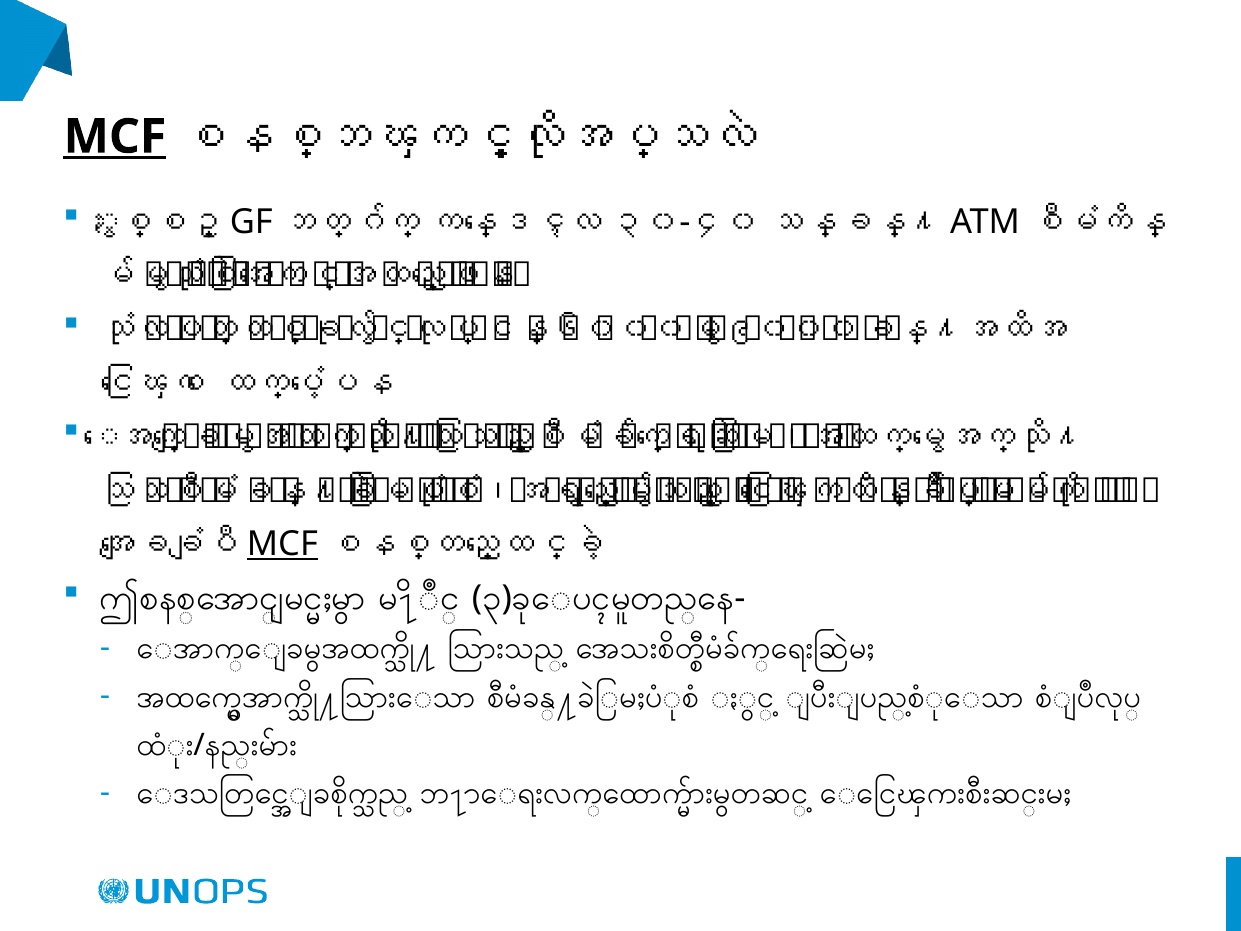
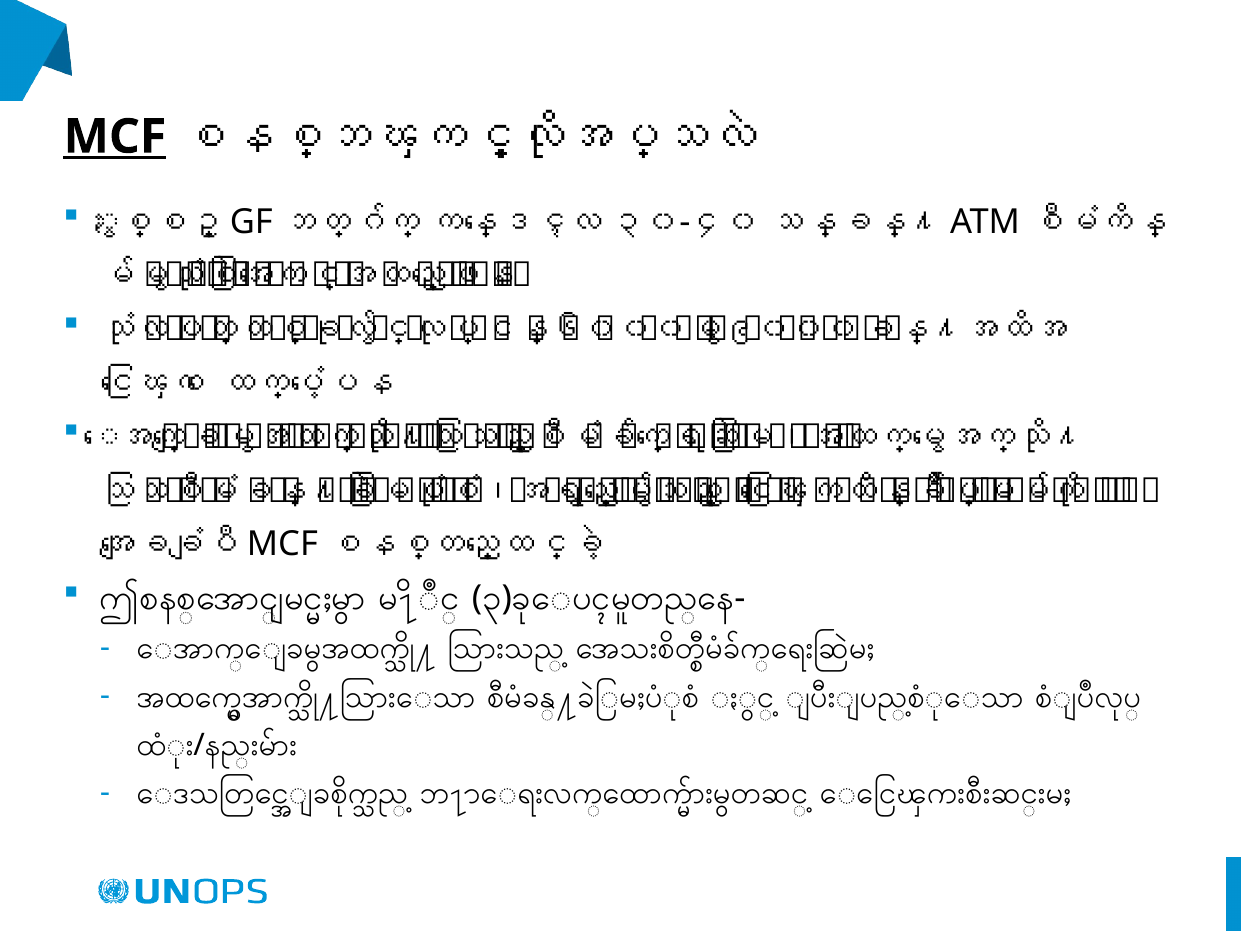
MCF at (282, 544) underline: present -> none
